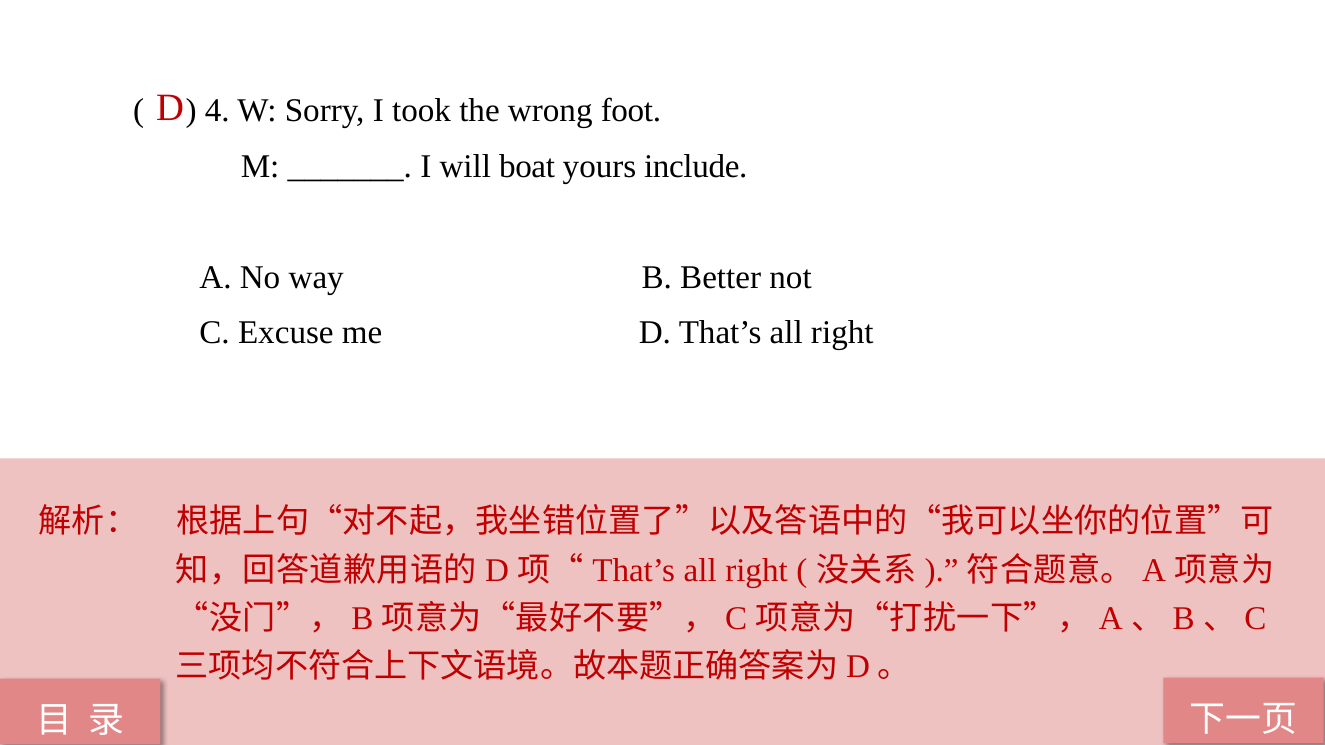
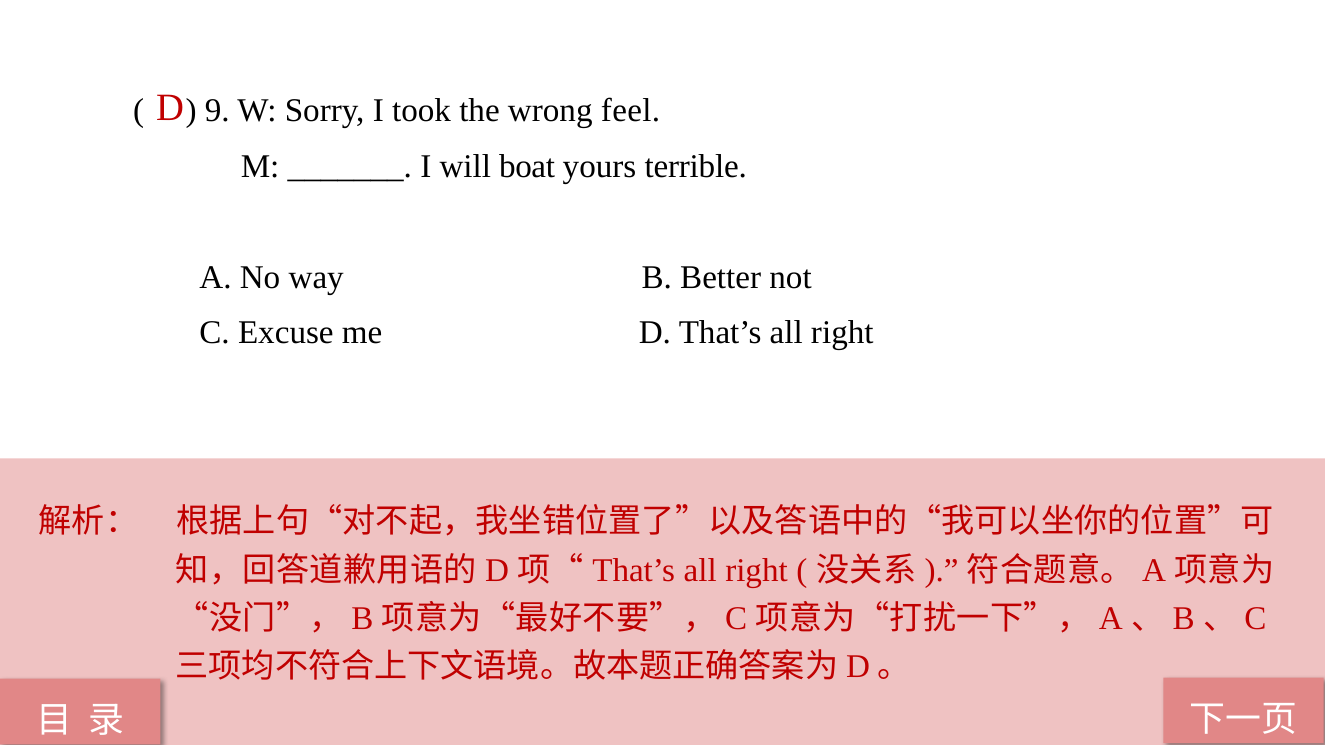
4: 4 -> 9
foot: foot -> feel
include: include -> terrible
